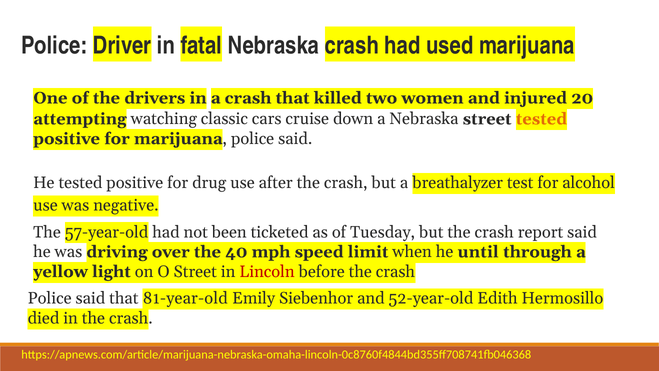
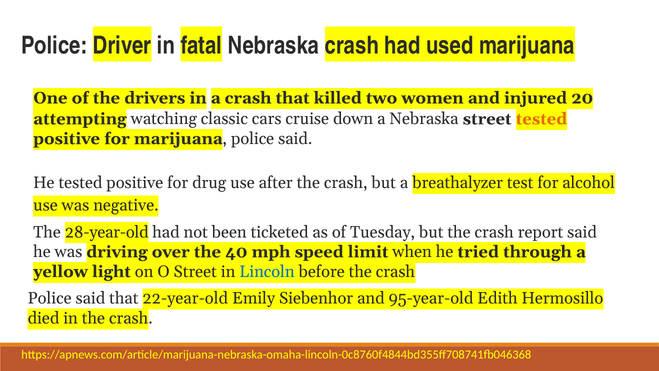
57-year-old: 57-year-old -> 28-year-old
until: until -> tried
Lincoln colour: red -> blue
81-year-old: 81-year-old -> 22-year-old
52-year-old: 52-year-old -> 95-year-old
